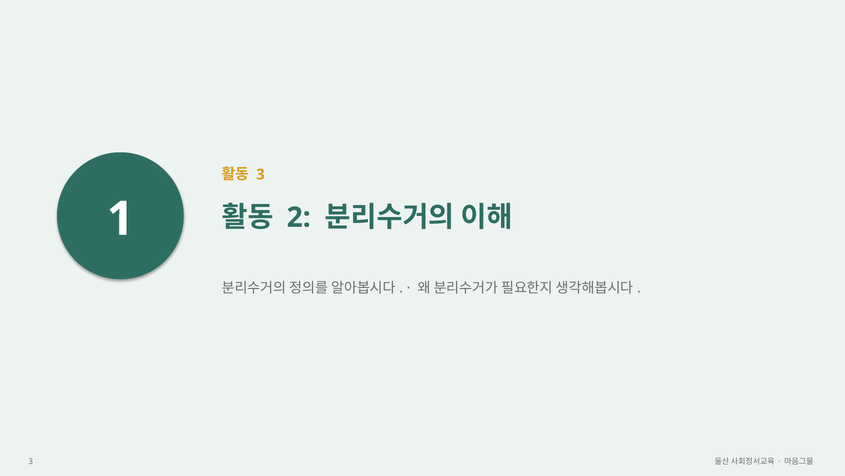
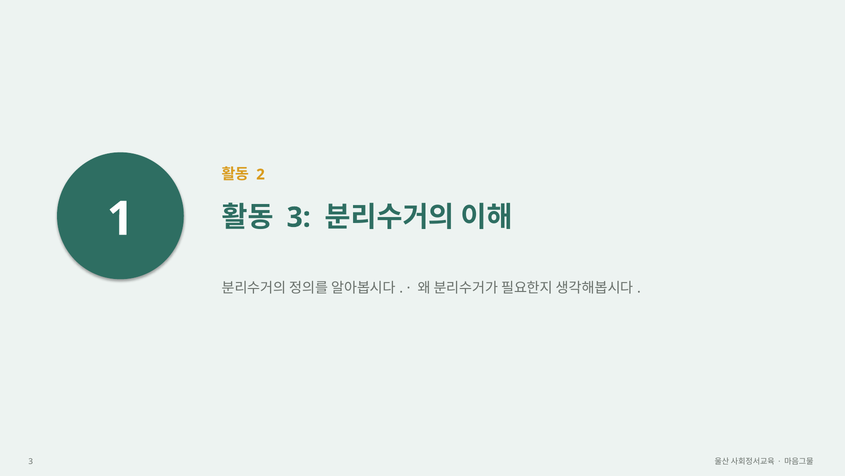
3 at (261, 174): 3 -> 2
2 at (299, 217): 2 -> 3
